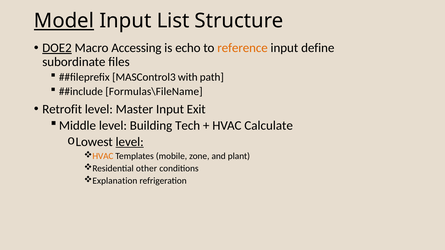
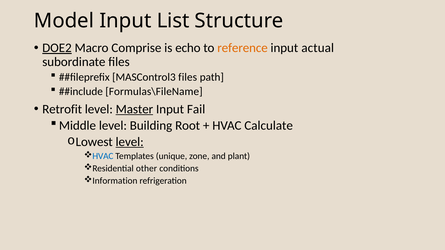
Model underline: present -> none
Accessing: Accessing -> Comprise
define: define -> actual
MASControl3 with: with -> files
Master underline: none -> present
Exit: Exit -> Fail
Tech: Tech -> Root
HVAC at (103, 156) colour: orange -> blue
mobile: mobile -> unique
Explanation: Explanation -> Information
